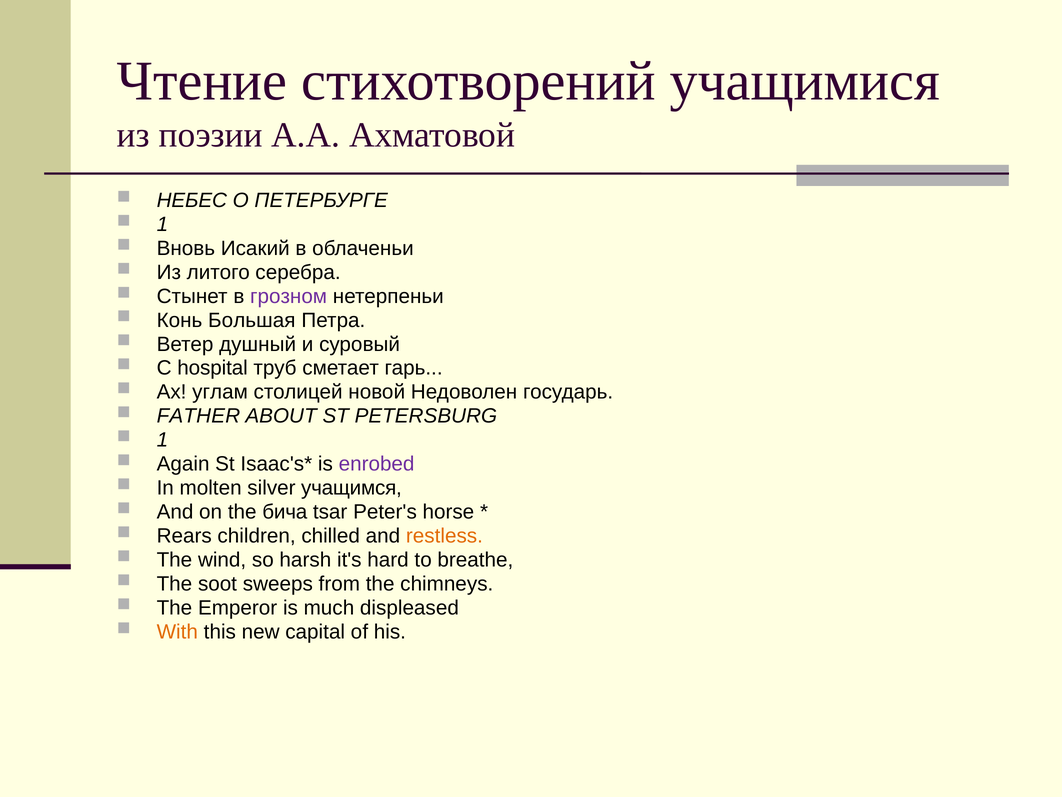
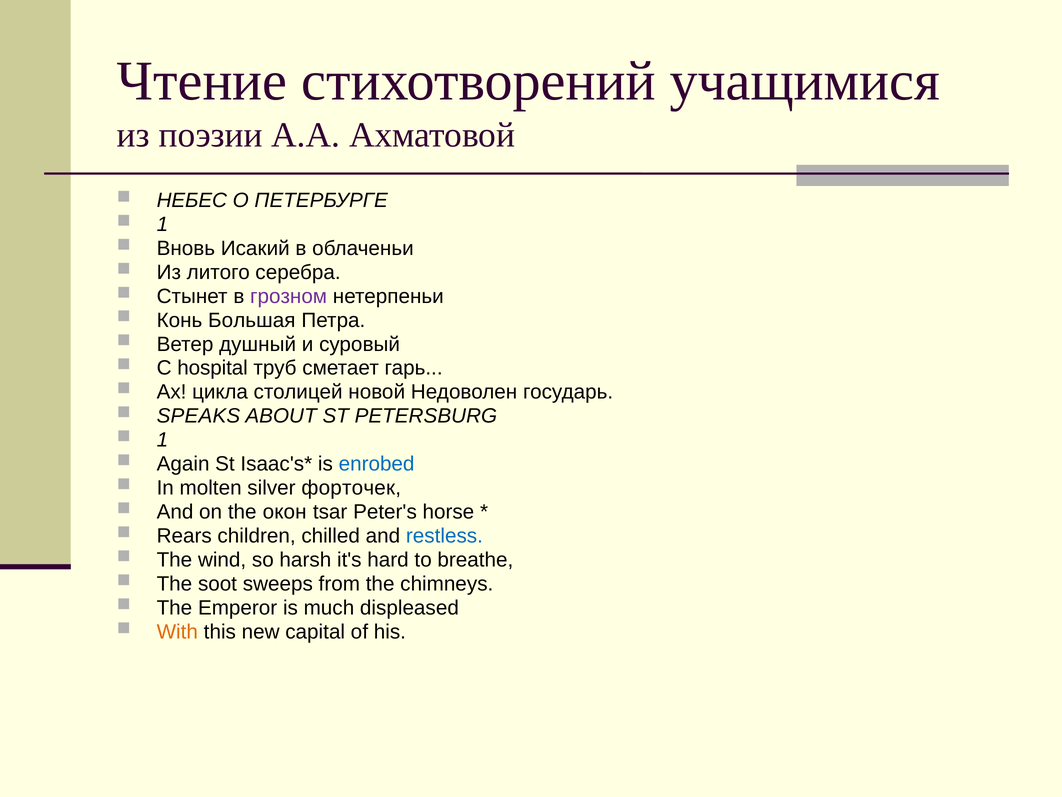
углам: углам -> цикла
FATHER: FATHER -> SPEAKS
enrobed colour: purple -> blue
учащимся: учащимся -> форточек
бича: бича -> окон
restless colour: orange -> blue
